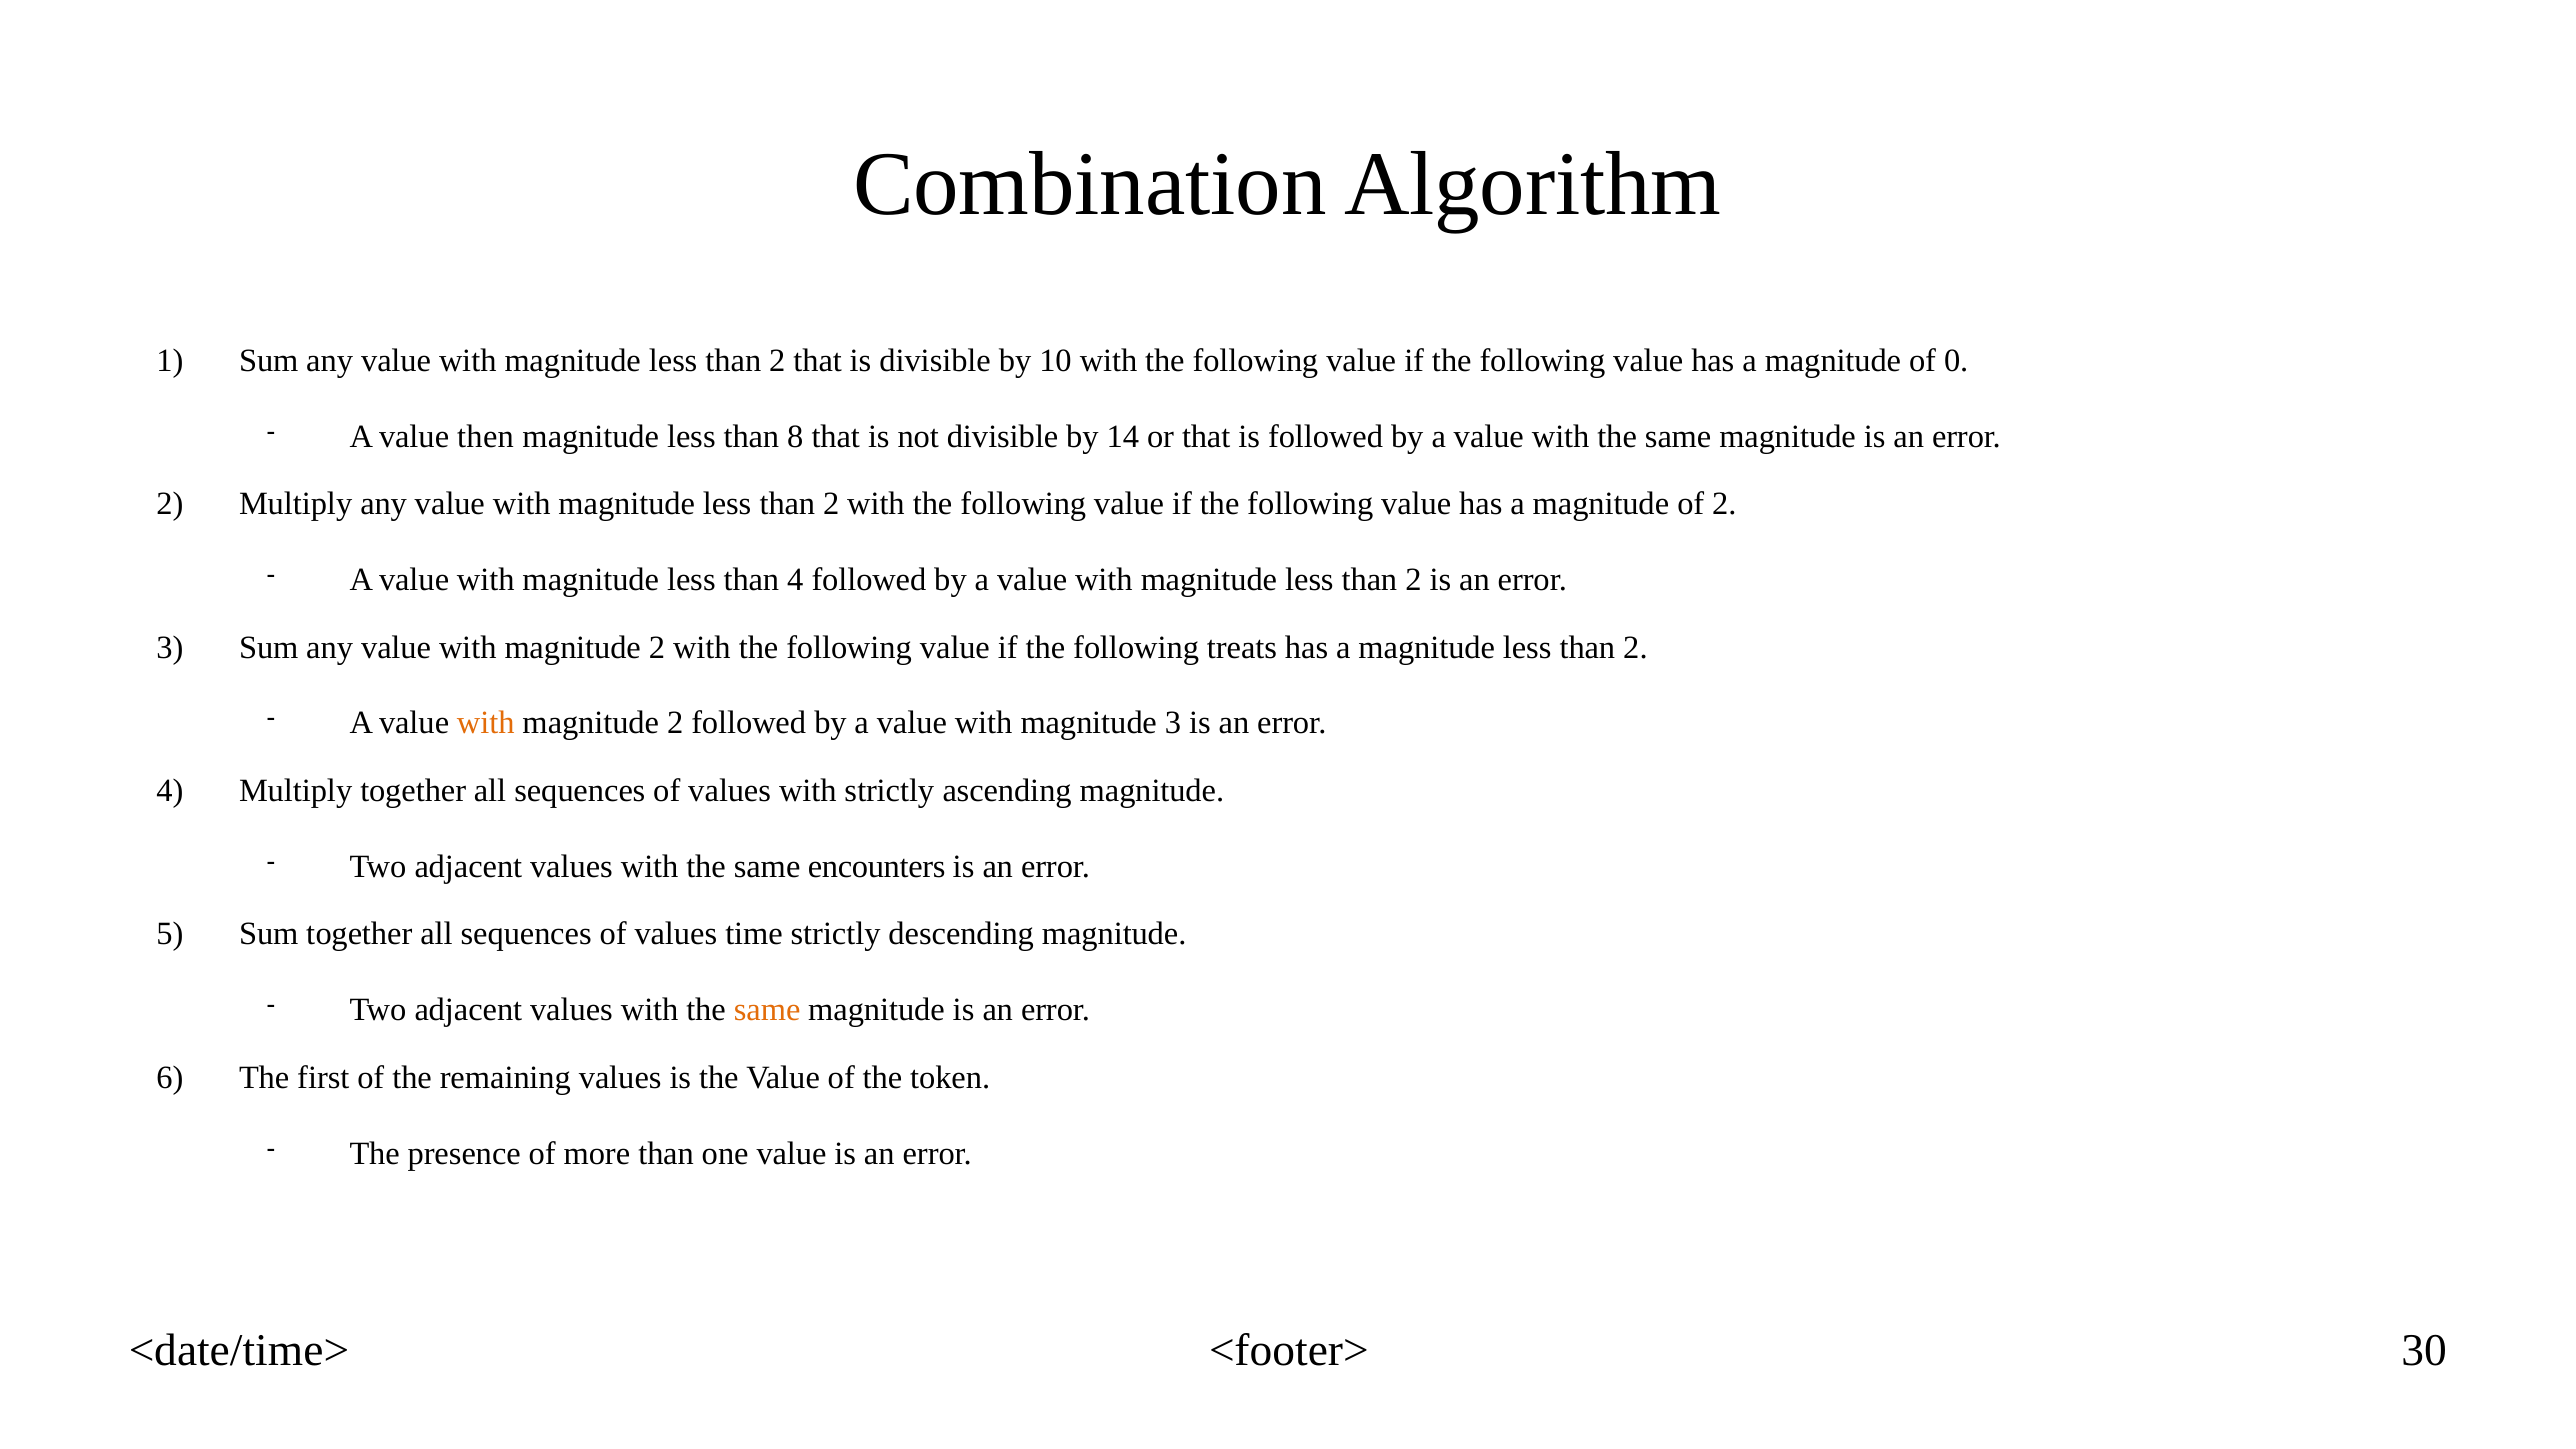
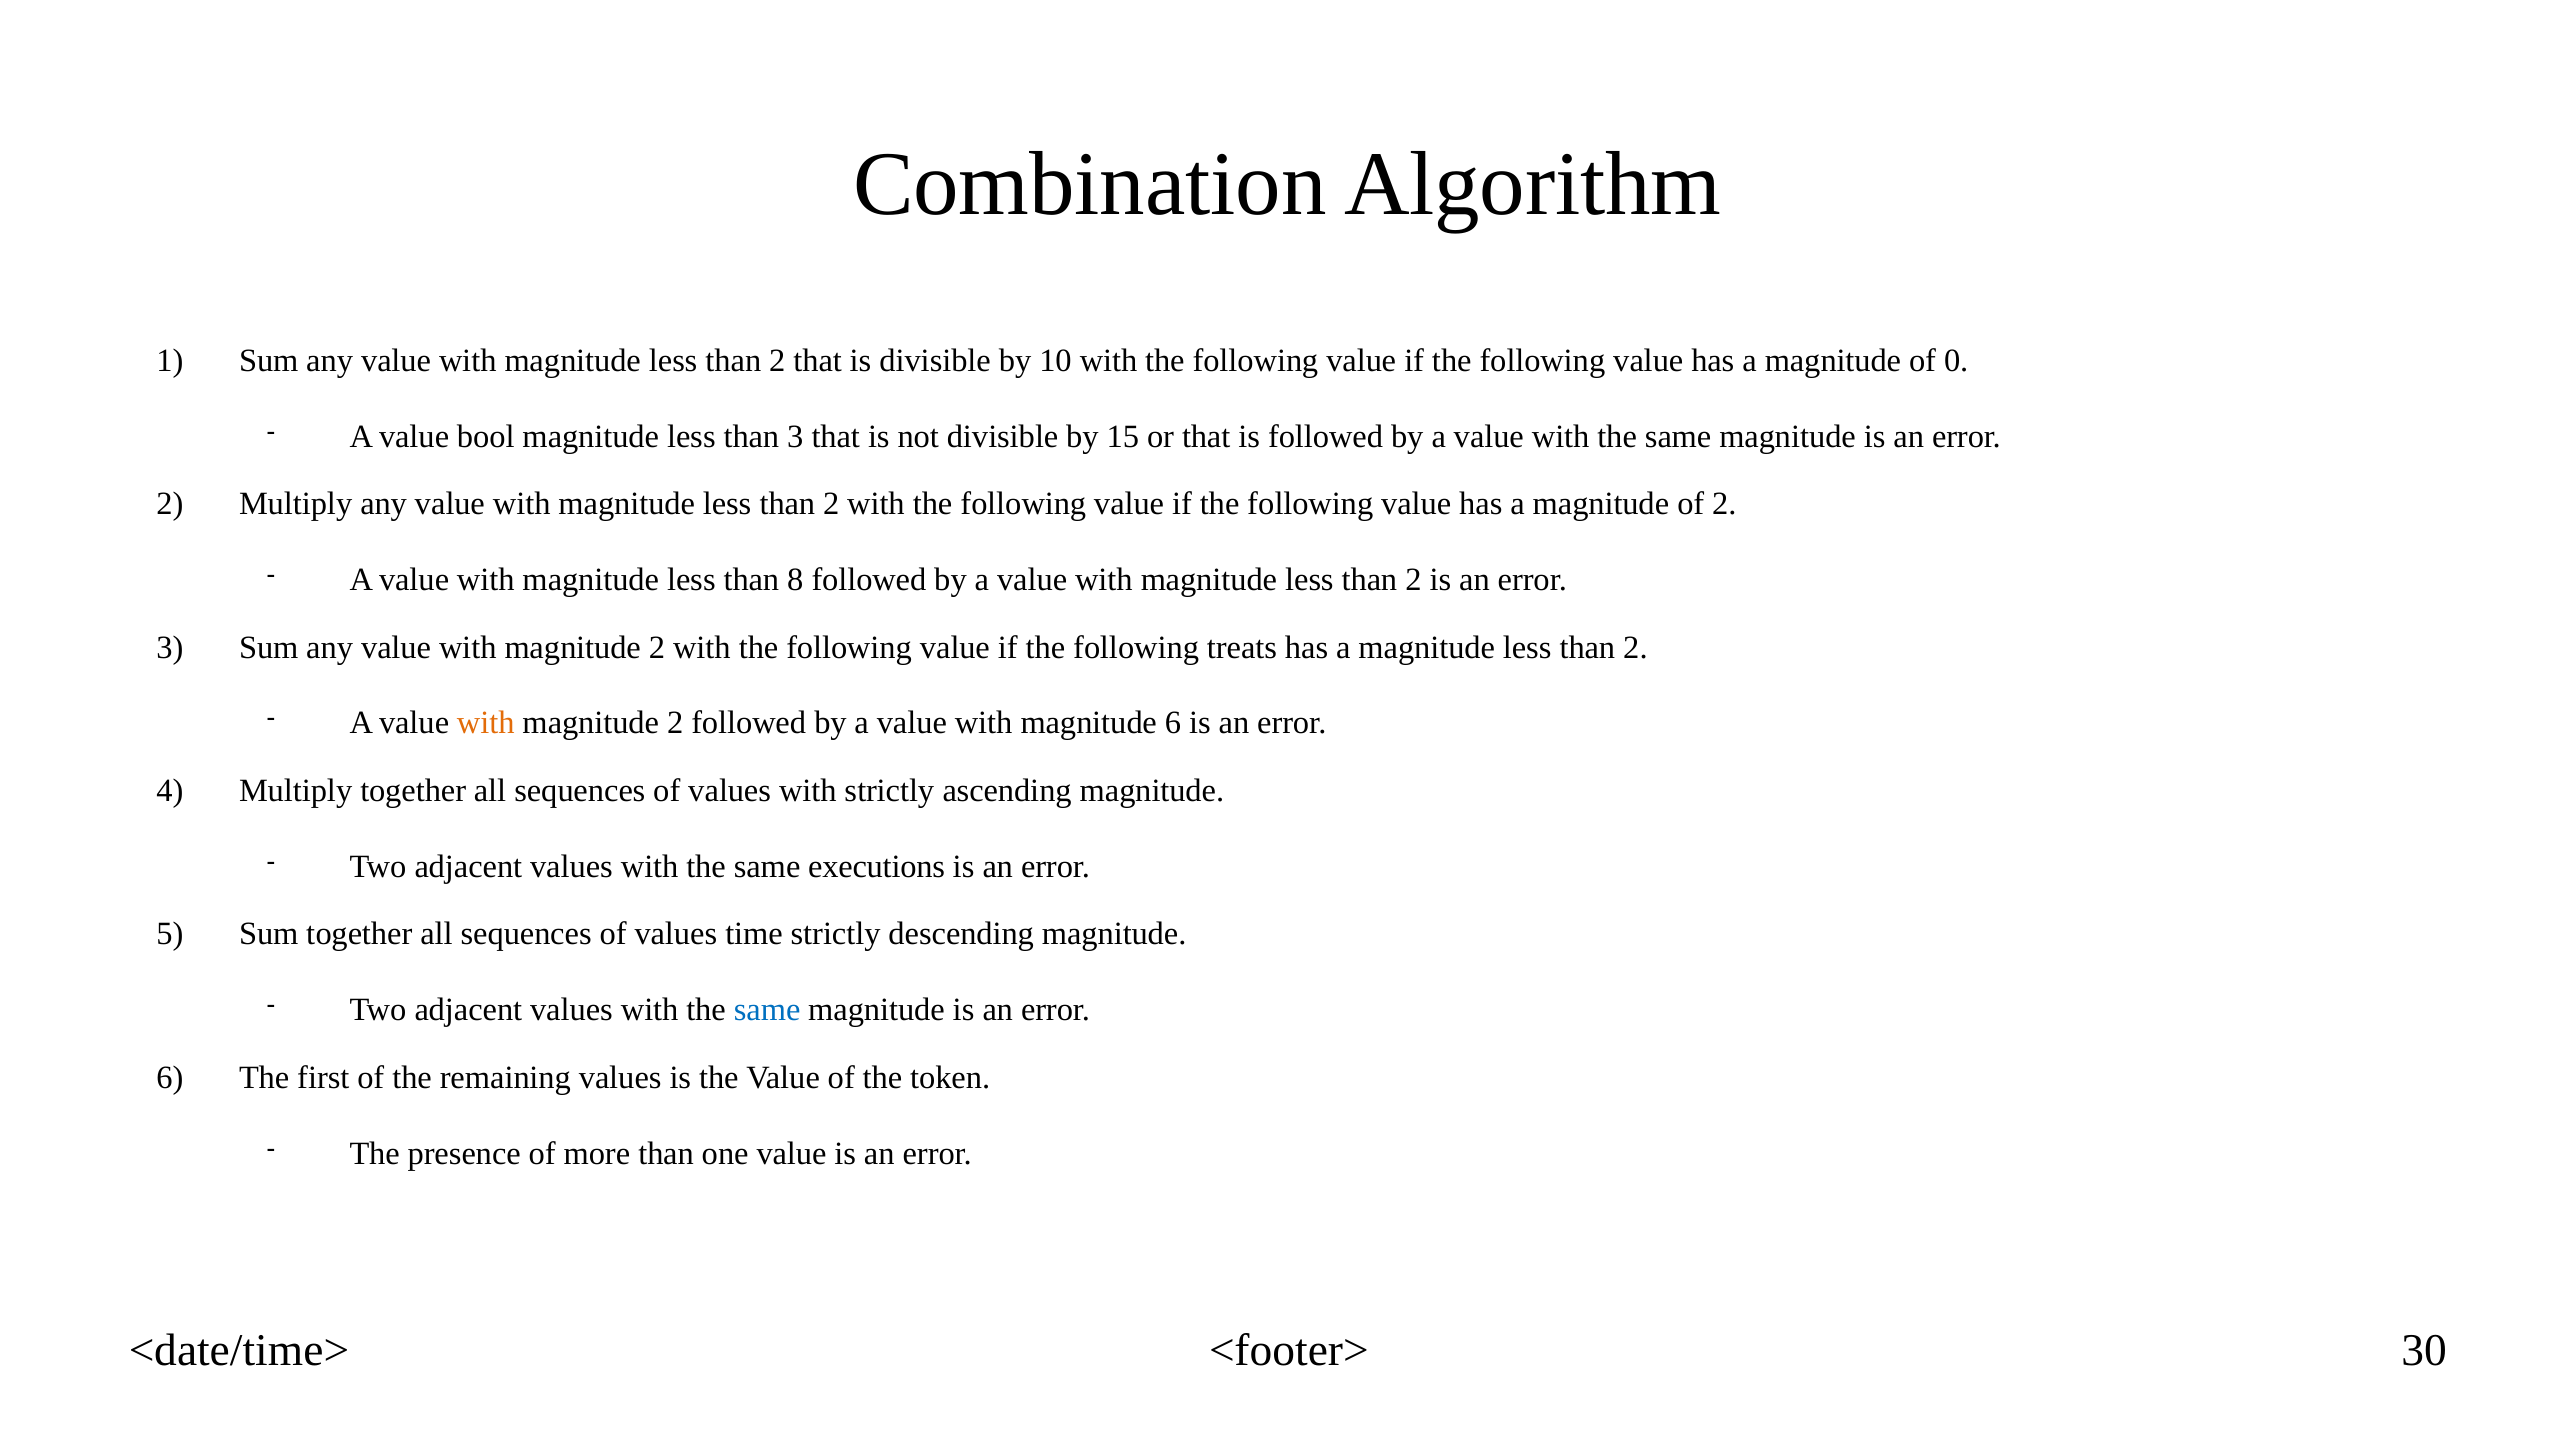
then: then -> bool
than 8: 8 -> 3
14: 14 -> 15
than 4: 4 -> 8
magnitude 3: 3 -> 6
encounters: encounters -> executions
same at (767, 1010) colour: orange -> blue
